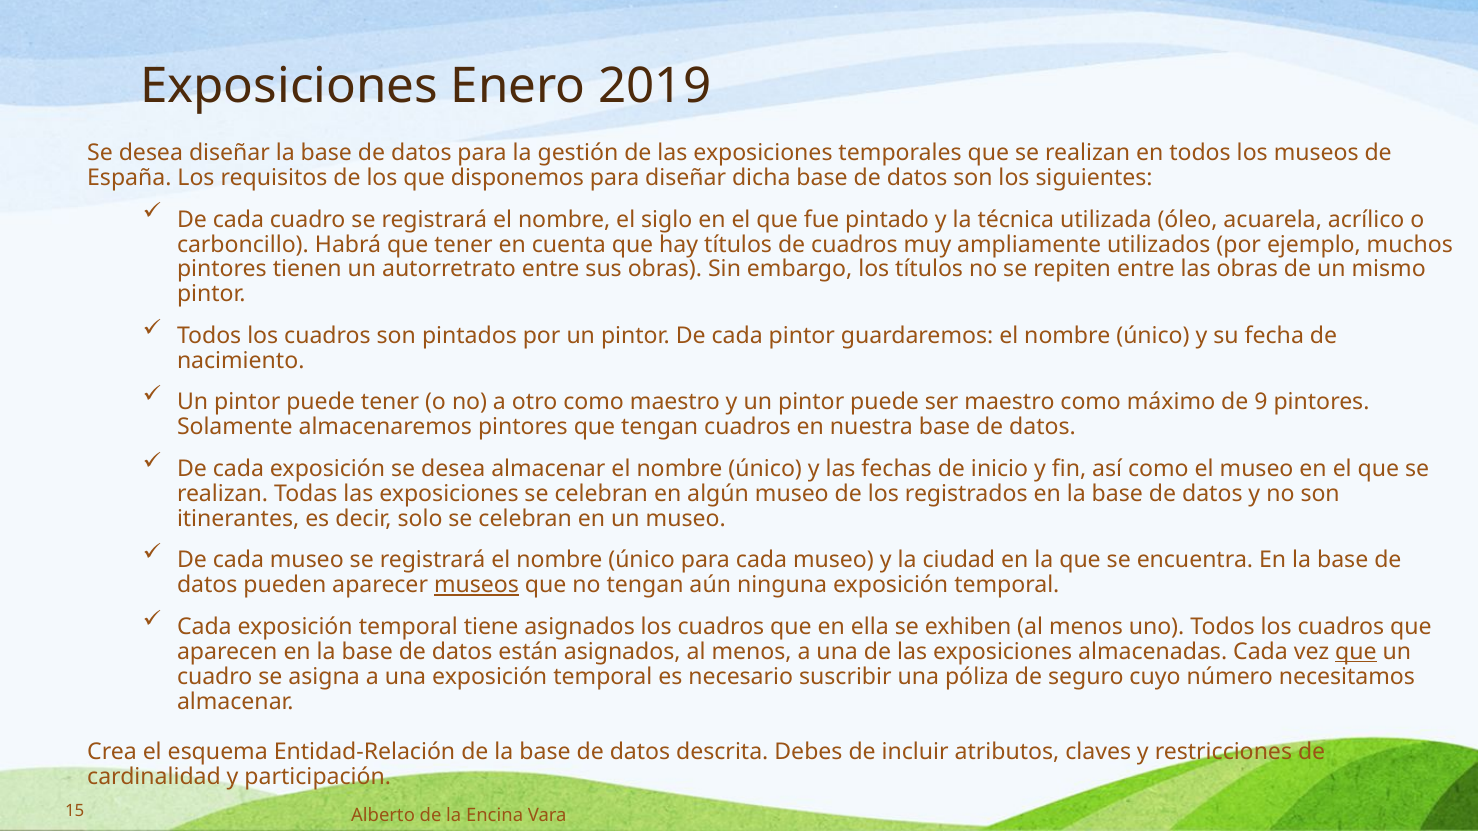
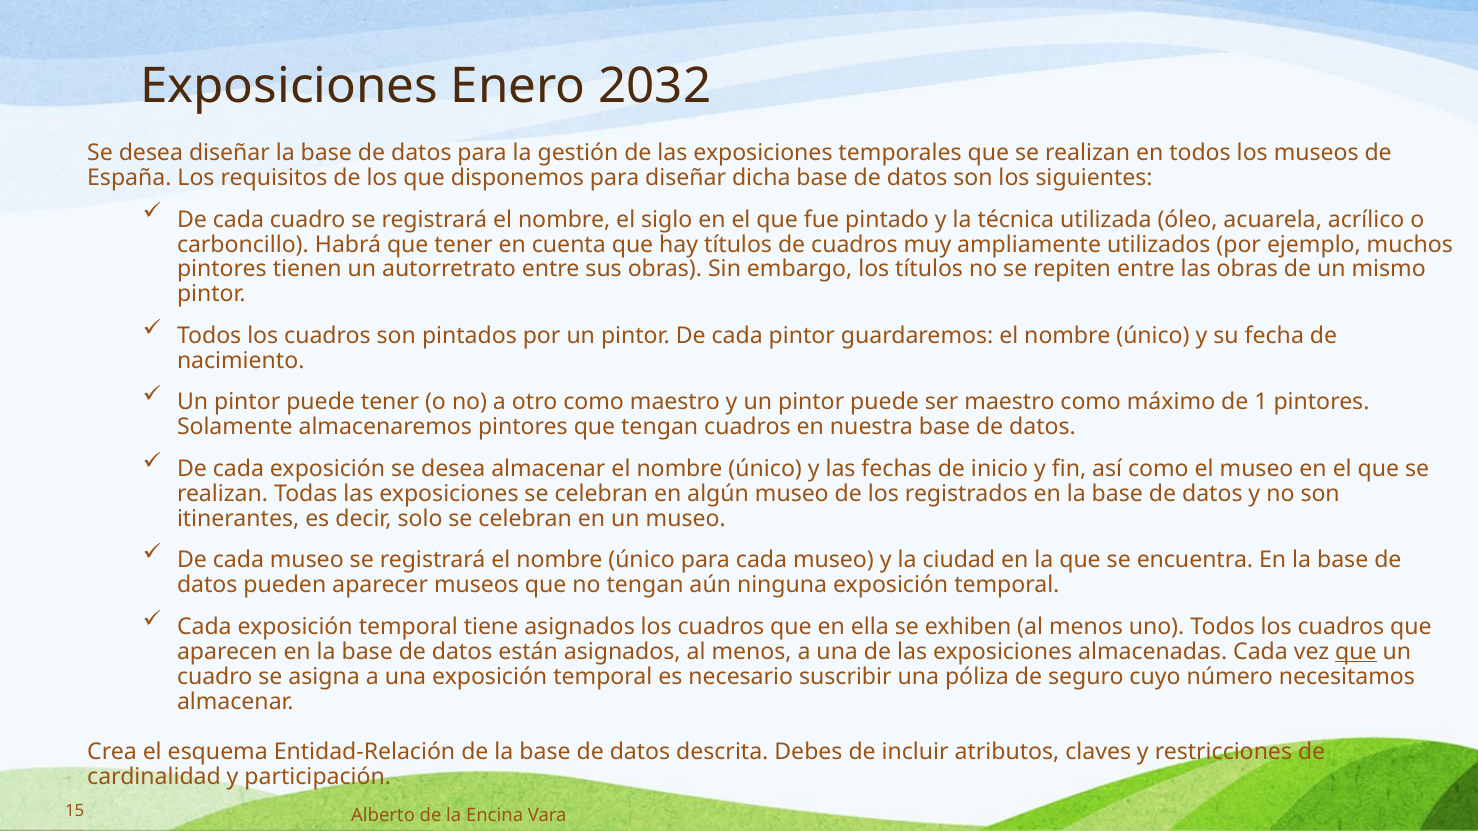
2019: 2019 -> 2032
9: 9 -> 1
museos at (477, 585) underline: present -> none
